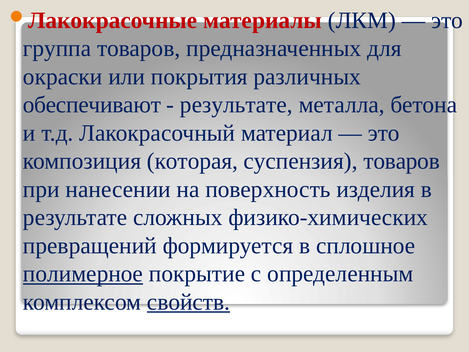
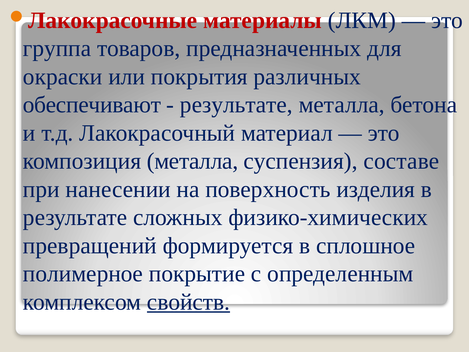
композиция которая: которая -> металла
суспензия товаров: товаров -> составе
полимерное underline: present -> none
